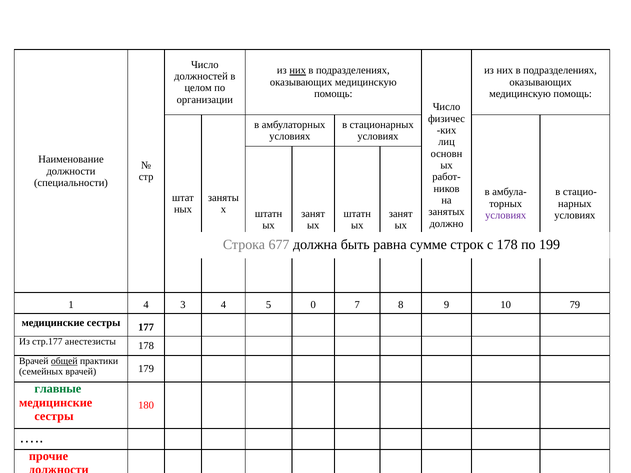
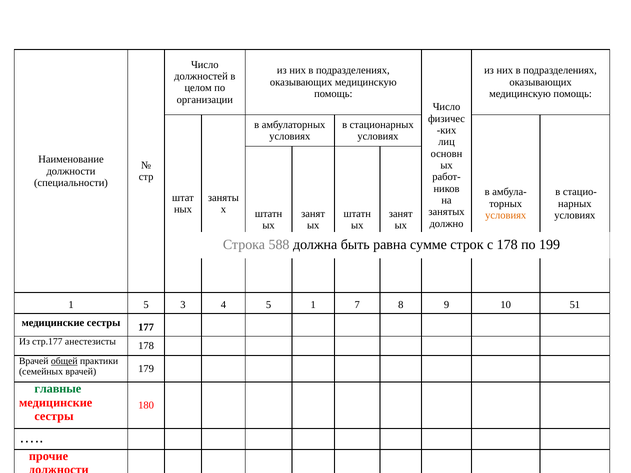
них at (298, 70) underline: present -> none
условиях at (506, 215) colour: purple -> orange
677: 677 -> 588
1 4: 4 -> 5
5 0: 0 -> 1
79: 79 -> 51
